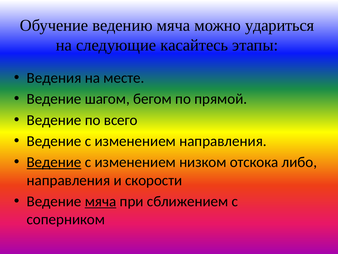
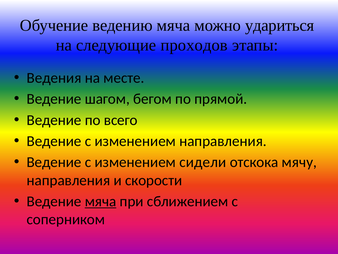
касайтесь: касайтесь -> проходов
Ведение at (54, 162) underline: present -> none
низком: низком -> сидели
либо: либо -> мячу
